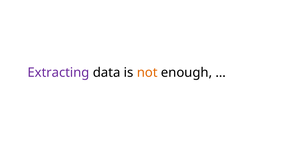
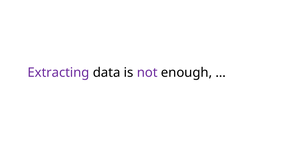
not colour: orange -> purple
